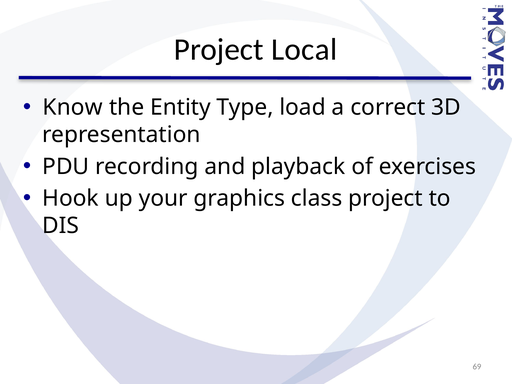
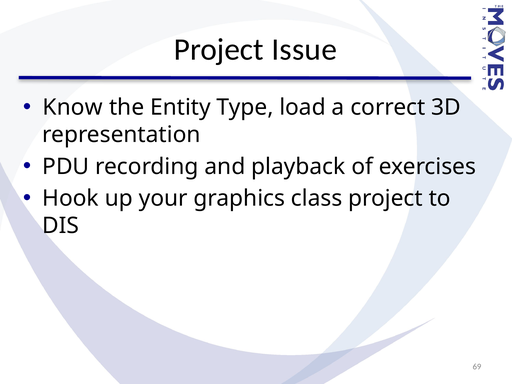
Local: Local -> Issue
